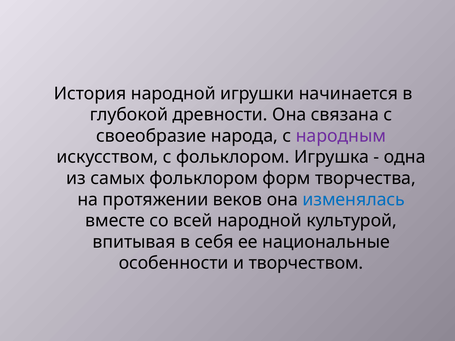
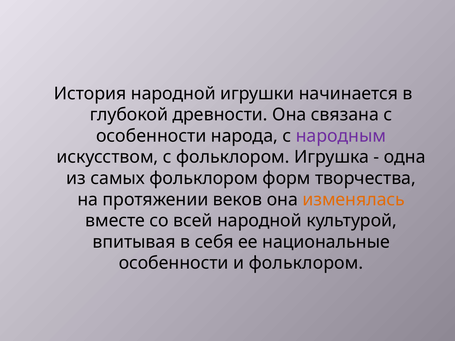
своеобразие at (151, 136): своеобразие -> особенности
изменялась colour: blue -> orange
и творчеством: творчеством -> фольклором
